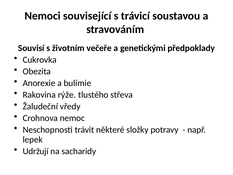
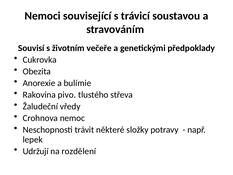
rýže: rýže -> pivo
sacharidy: sacharidy -> rozdělení
